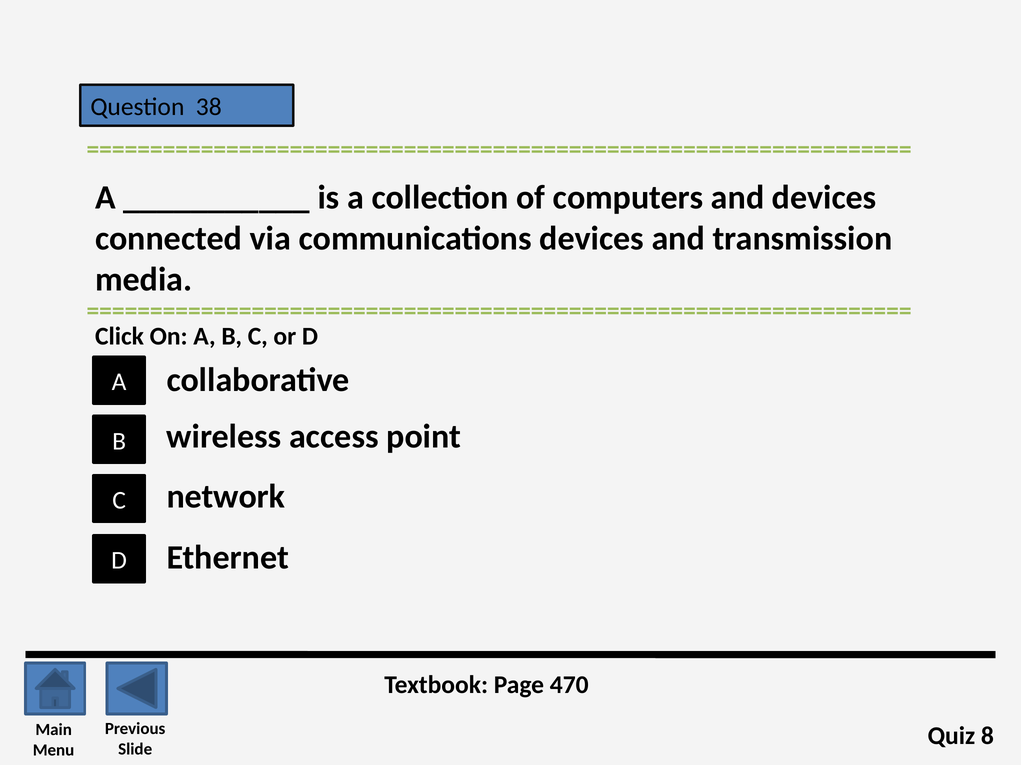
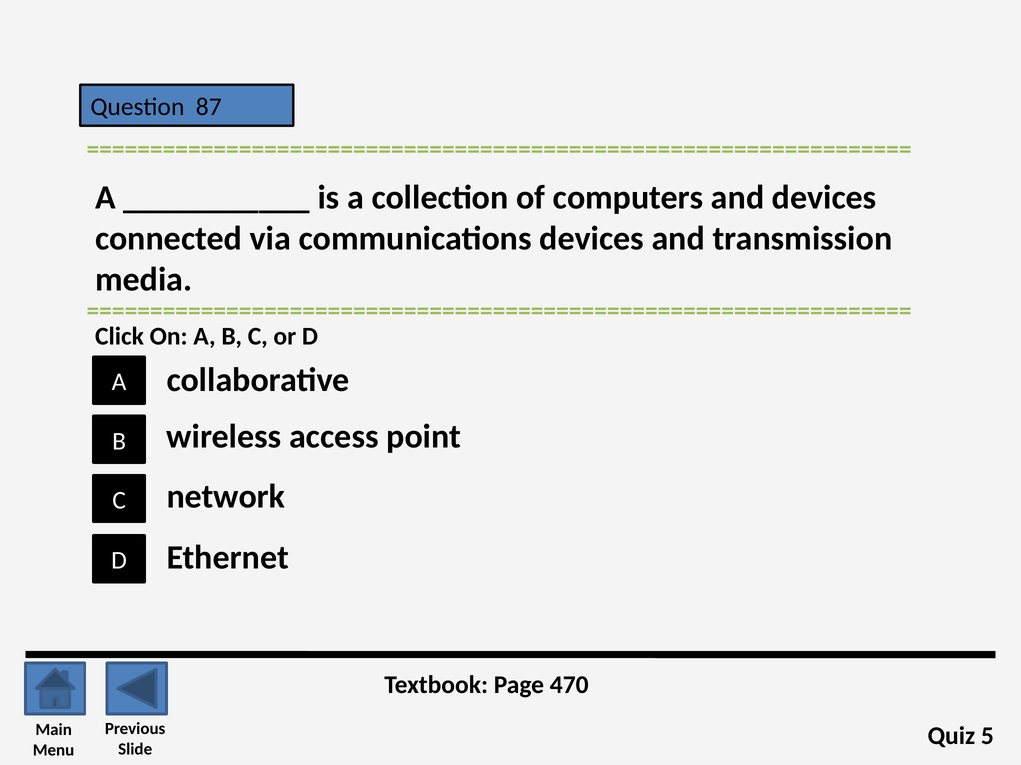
38: 38 -> 87
8: 8 -> 5
